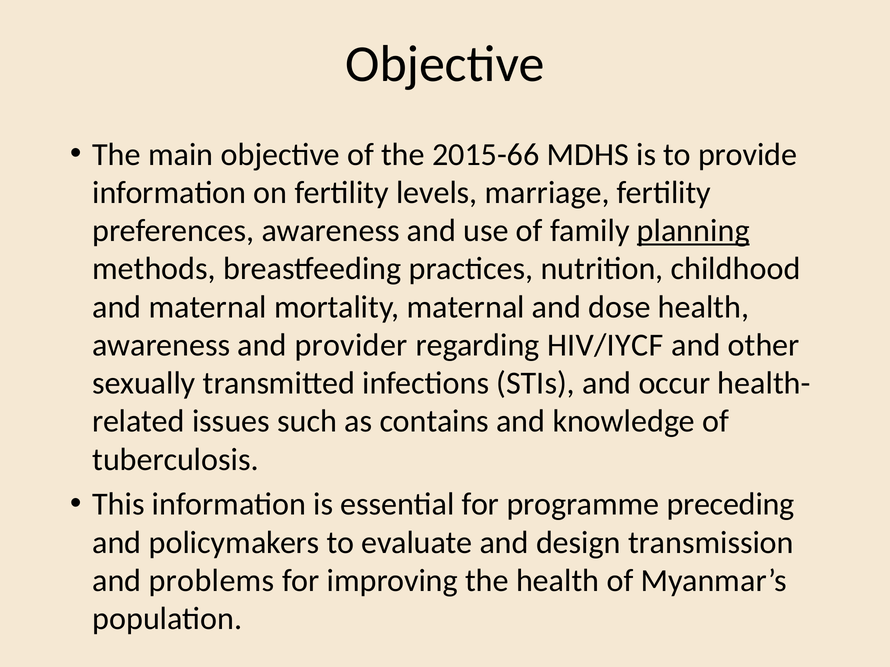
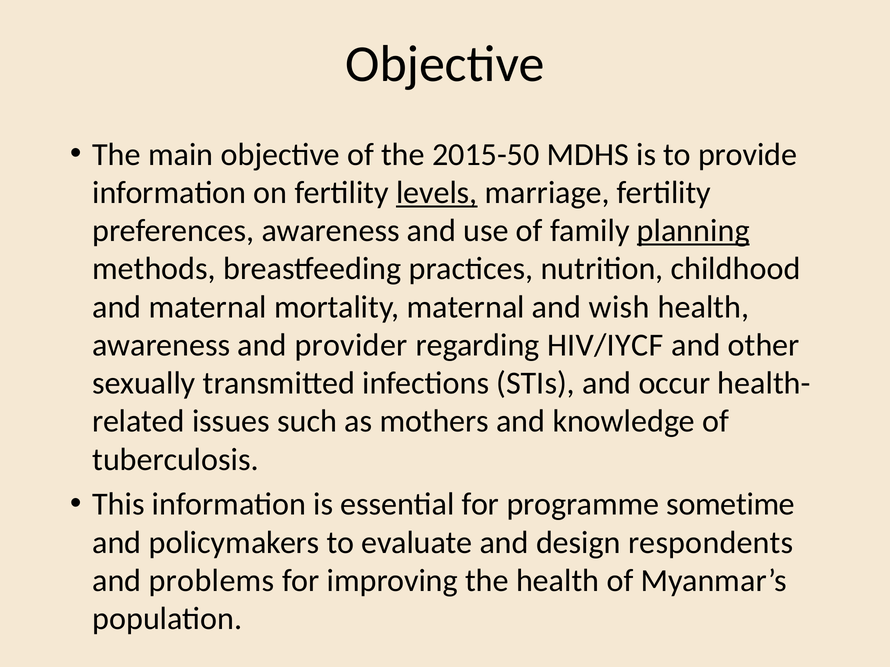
2015-66: 2015-66 -> 2015-50
levels underline: none -> present
dose: dose -> wish
contains: contains -> mothers
preceding: preceding -> sometime
transmission: transmission -> respondents
